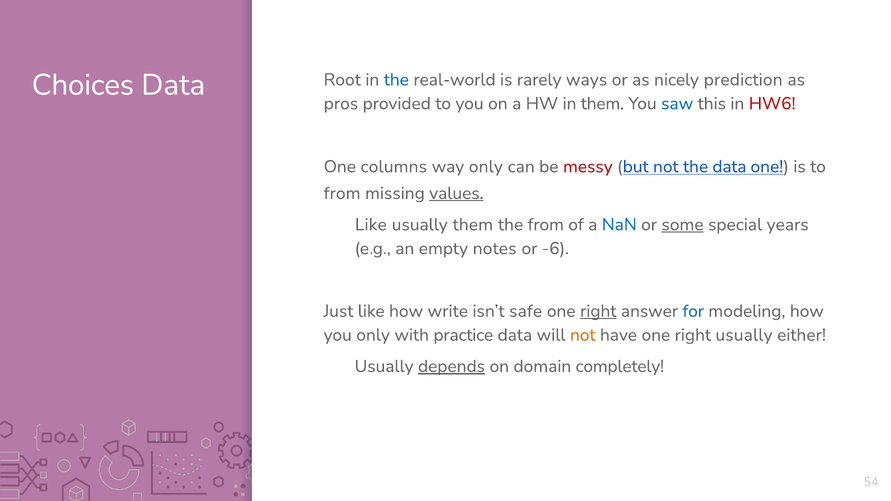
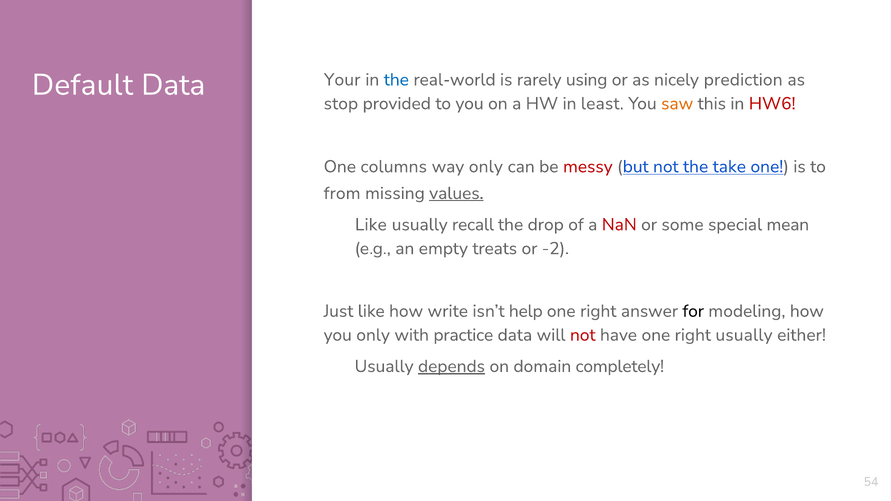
Choices: Choices -> Default
Root: Root -> Your
ways: ways -> using
pros: pros -> stop
in them: them -> least
saw colour: blue -> orange
the data: data -> take
usually them: them -> recall
the from: from -> drop
NaN colour: blue -> red
some underline: present -> none
years: years -> mean
notes: notes -> treats
-6: -6 -> -2
safe: safe -> help
right at (598, 311) underline: present -> none
for colour: blue -> black
not at (583, 335) colour: orange -> red
